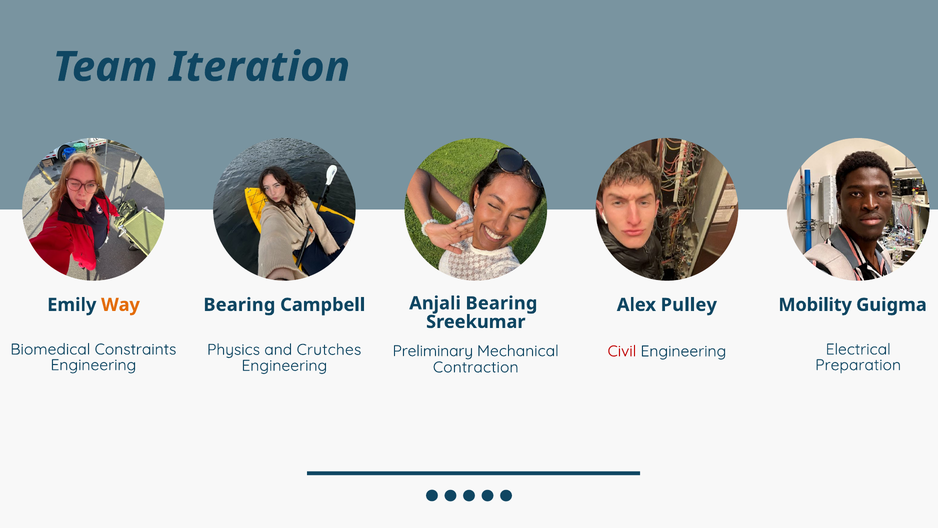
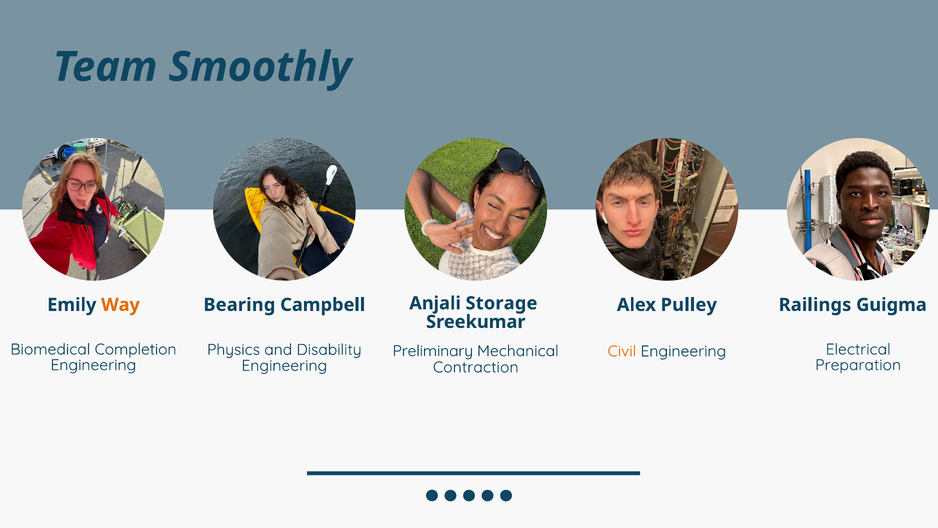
Iteration: Iteration -> Smoothly
Anjali Bearing: Bearing -> Storage
Mobility: Mobility -> Railings
Constraints: Constraints -> Completion
Crutches: Crutches -> Disability
Civil colour: red -> orange
